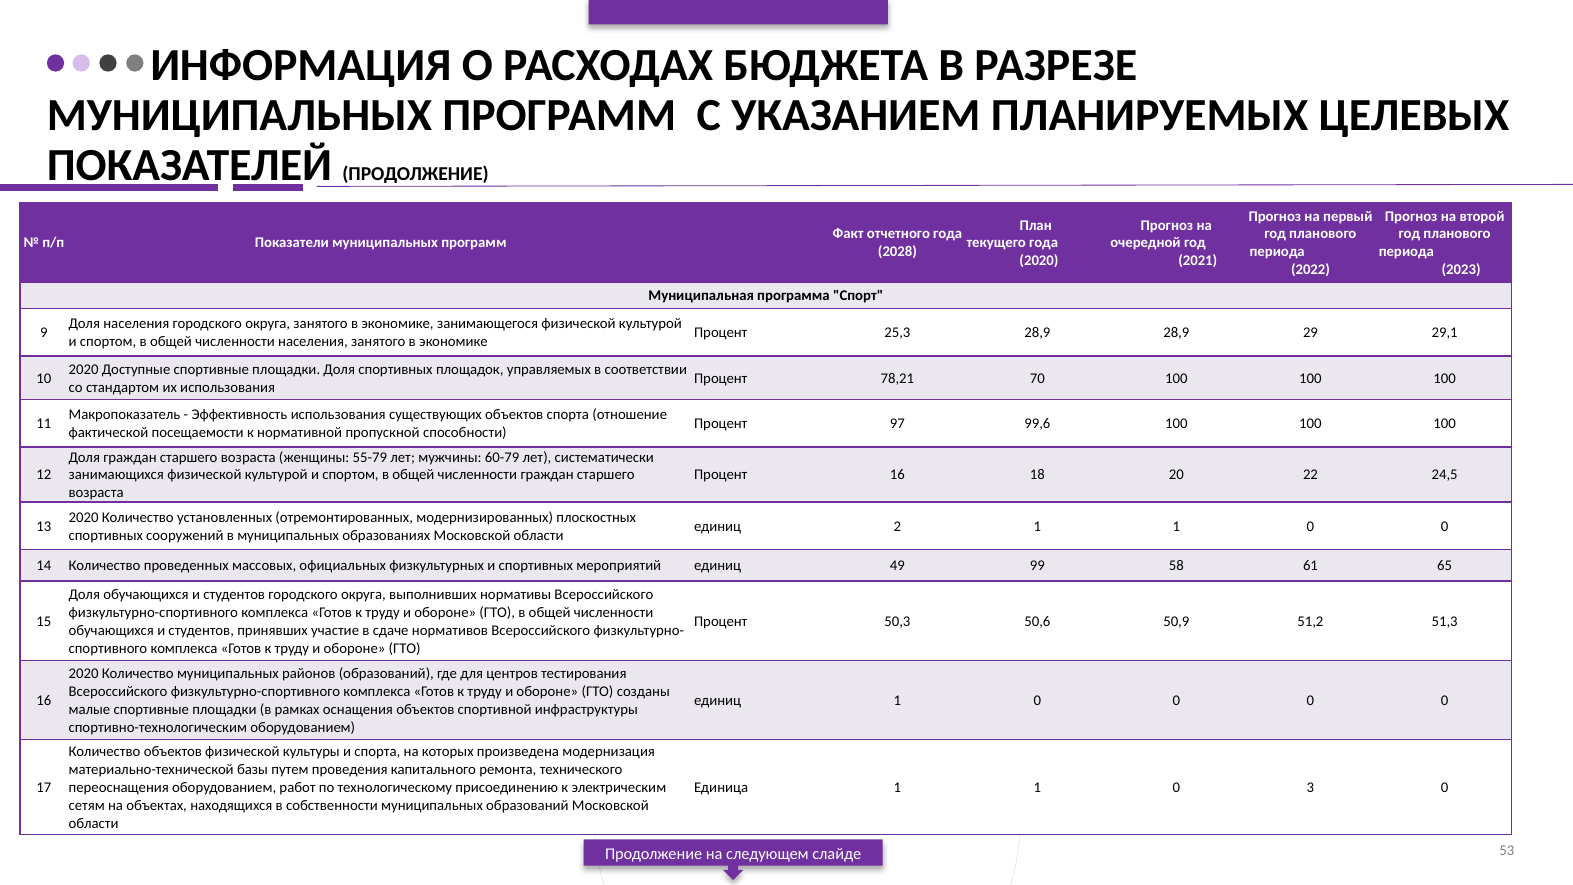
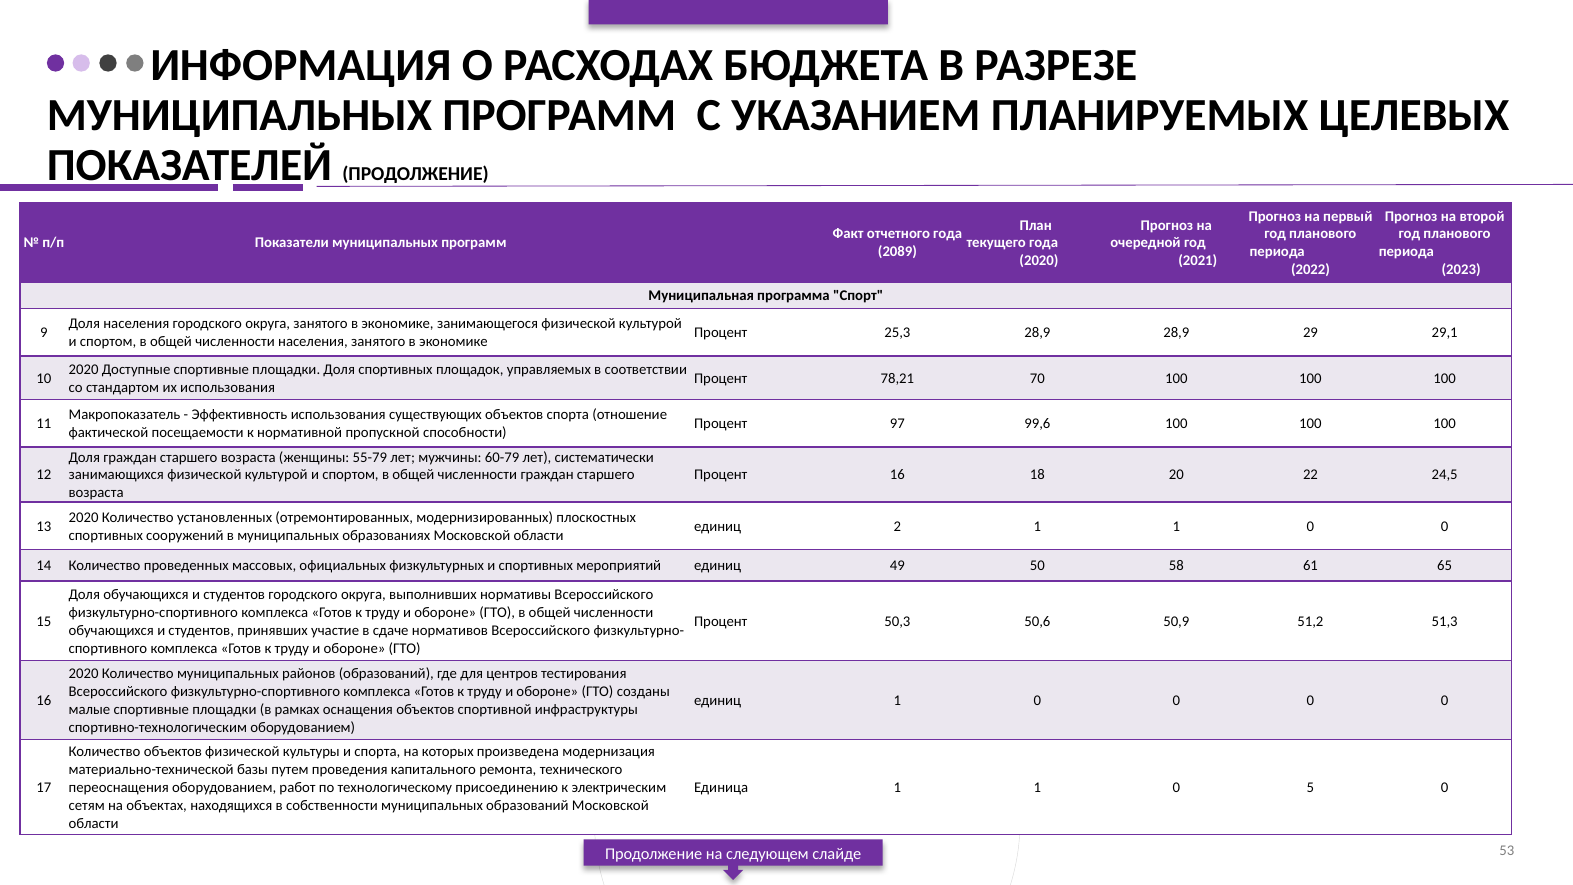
2028: 2028 -> 2089
99: 99 -> 50
3: 3 -> 5
